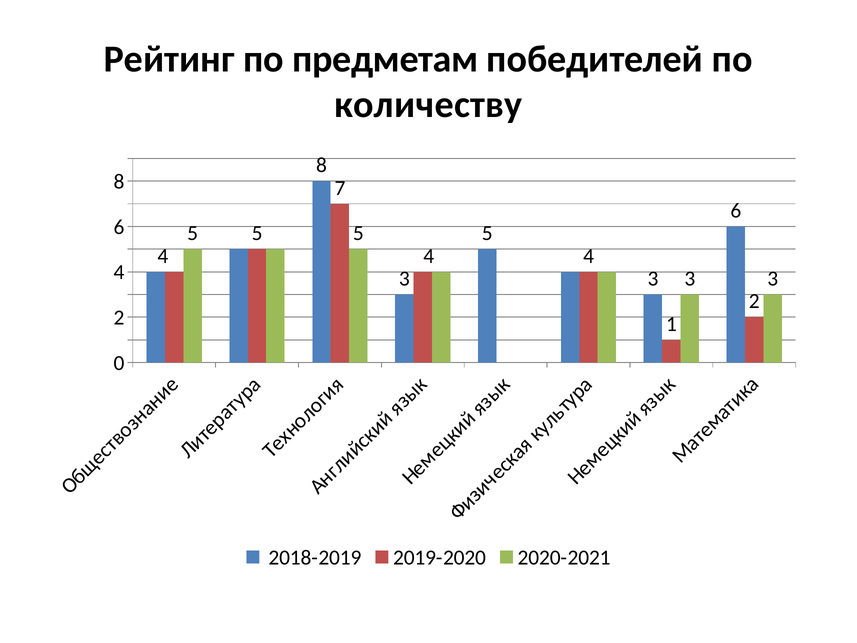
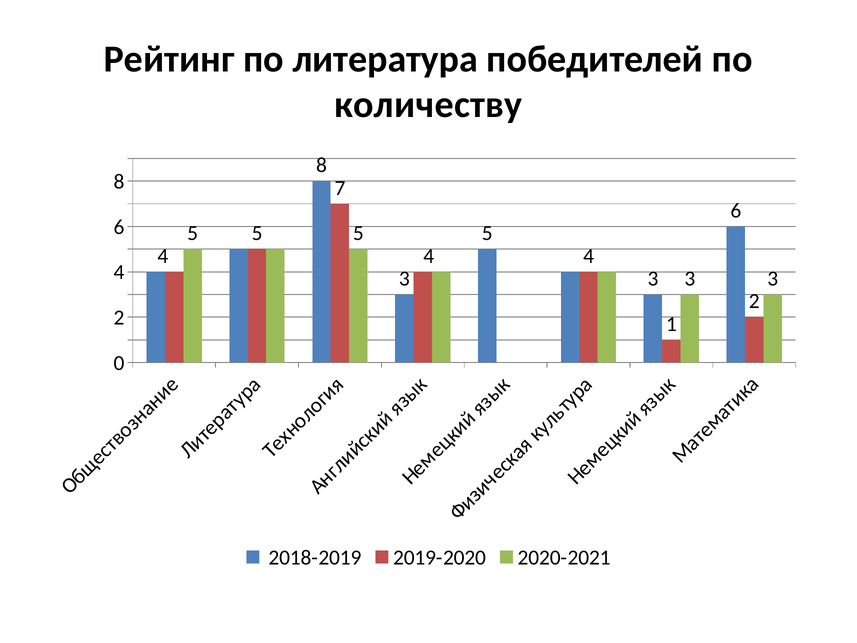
предметам: предметам -> литература
